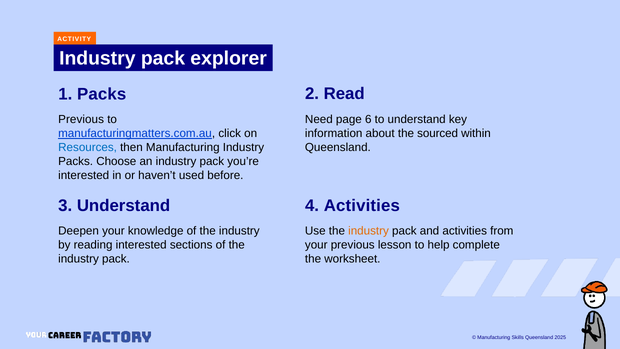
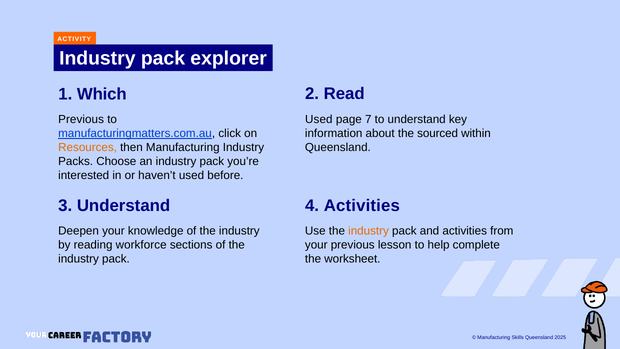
1 Packs: Packs -> Which
Need at (319, 119): Need -> Used
6: 6 -> 7
Resources colour: blue -> orange
reading interested: interested -> workforce
